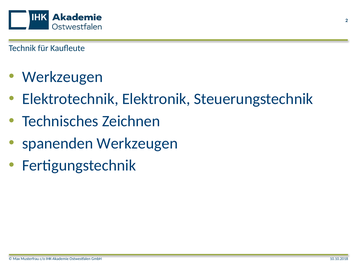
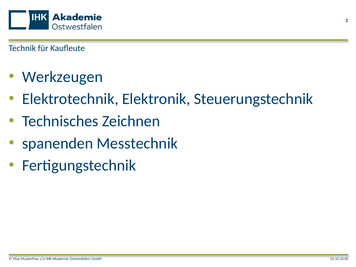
spanenden Werkzeugen: Werkzeugen -> Messtechnik
